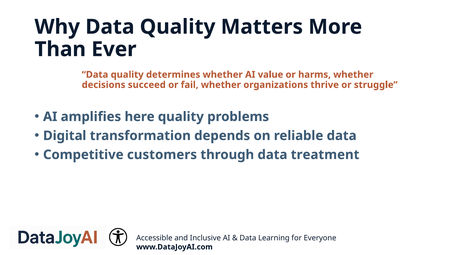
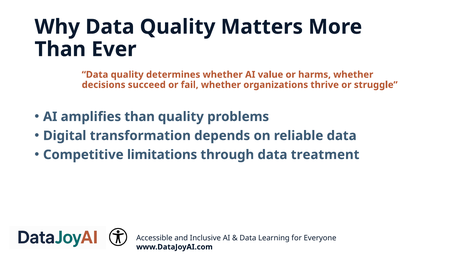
amplifies here: here -> than
customers: customers -> limitations
